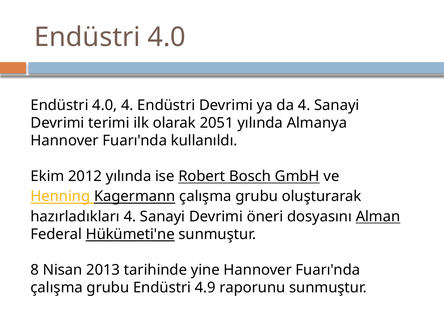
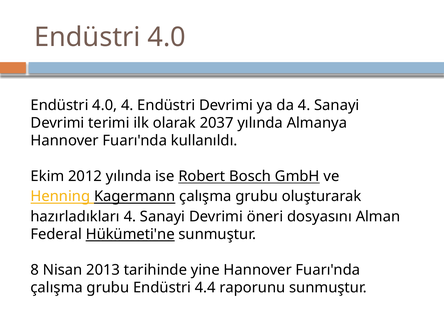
2051: 2051 -> 2037
Alman underline: present -> none
4.9: 4.9 -> 4.4
